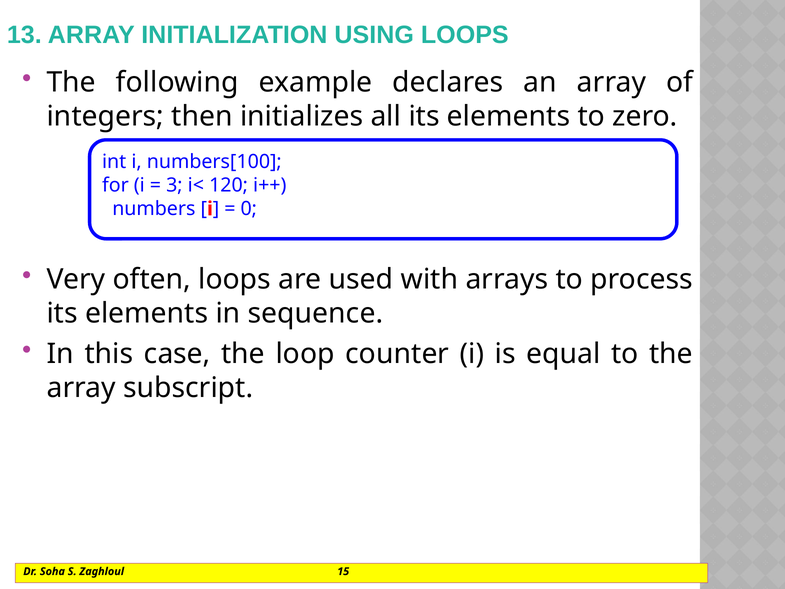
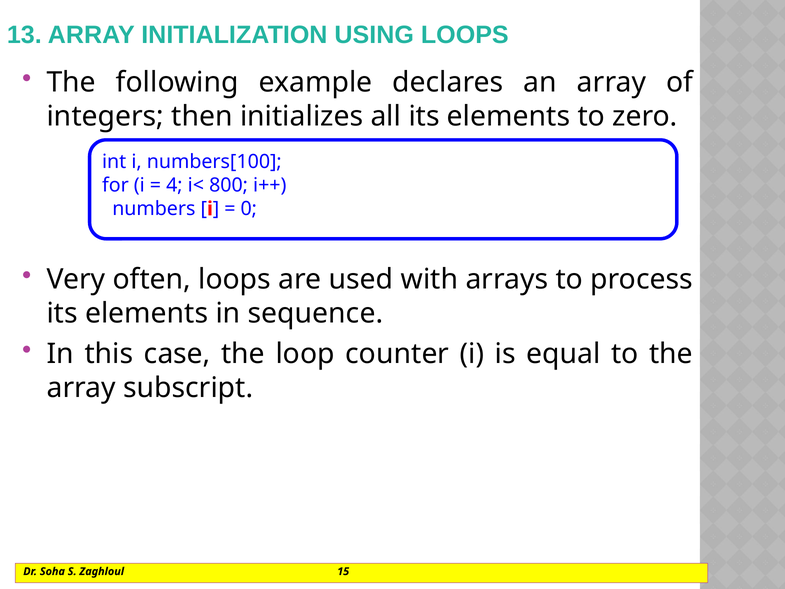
3: 3 -> 4
120: 120 -> 800
